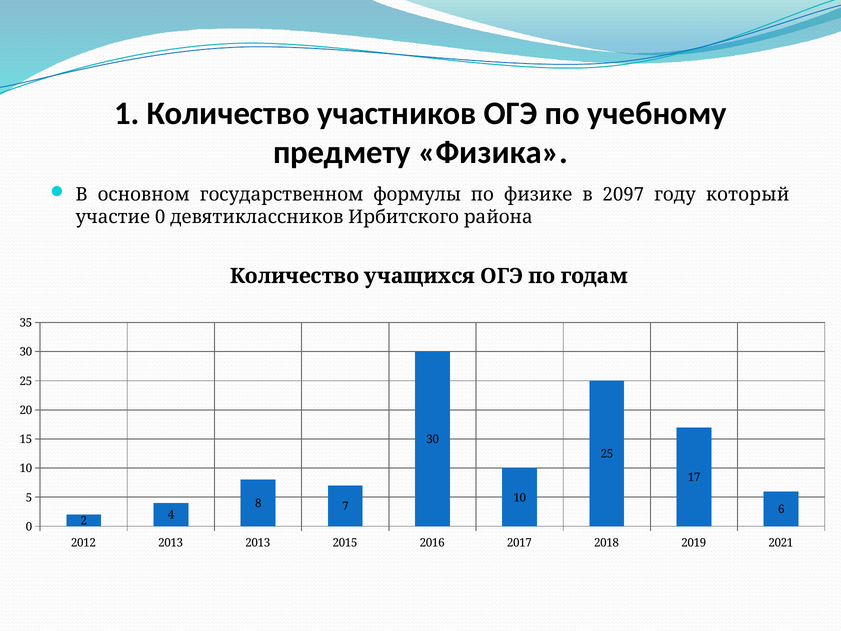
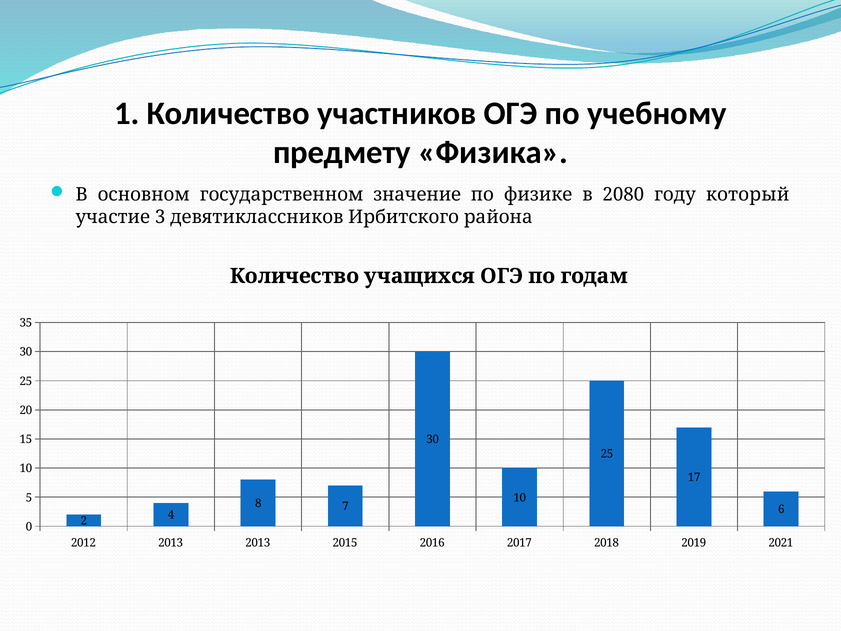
формулы: формулы -> значение
2097: 2097 -> 2080
участие 0: 0 -> 3
